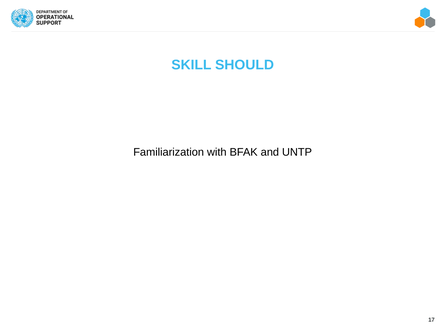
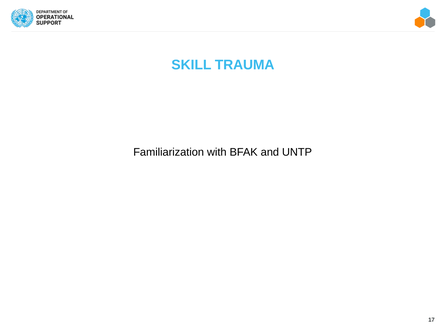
SHOULD: SHOULD -> TRAUMA
